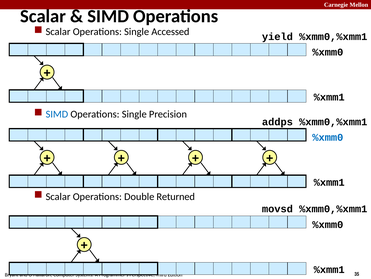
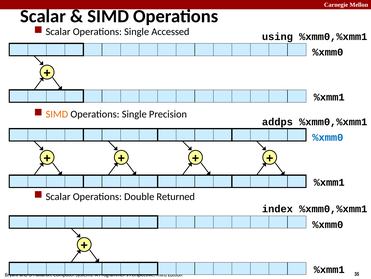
yield: yield -> using
SIMD at (57, 114) colour: blue -> orange
movsd: movsd -> index
